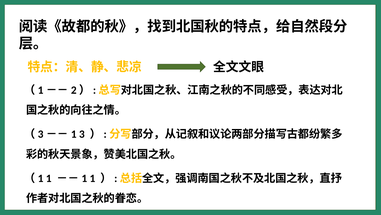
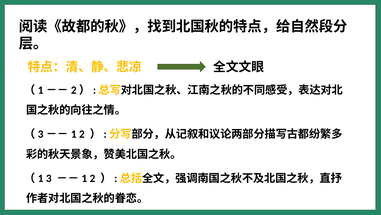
（3－－1 3: 3 -> 2
（1 1: 1 -> 3
－－1 1: 1 -> 2
